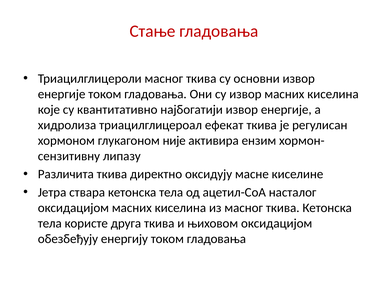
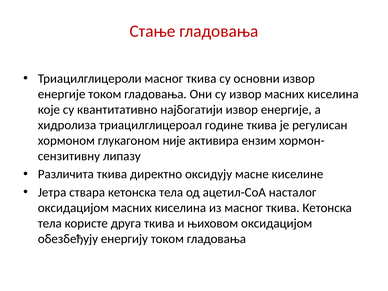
ефекат: ефекат -> године
